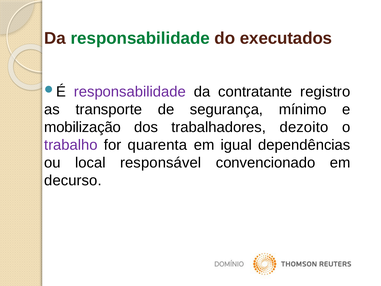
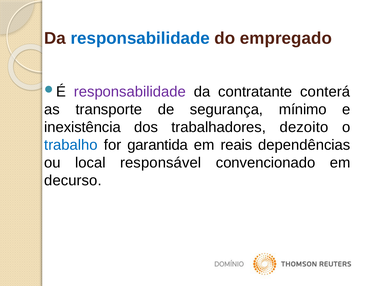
responsabilidade at (140, 38) colour: green -> blue
executados: executados -> empregado
registro: registro -> conterá
mobilização: mobilização -> inexistência
trabalho colour: purple -> blue
quarenta: quarenta -> garantida
igual: igual -> reais
